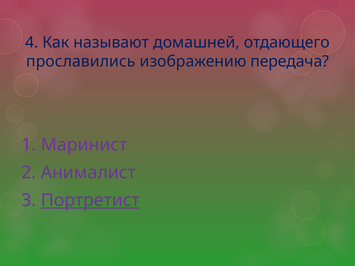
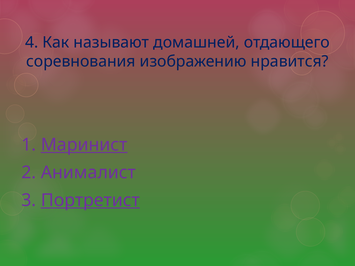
прославились: прославились -> соревнования
передача: передача -> нравится
Маринист underline: none -> present
